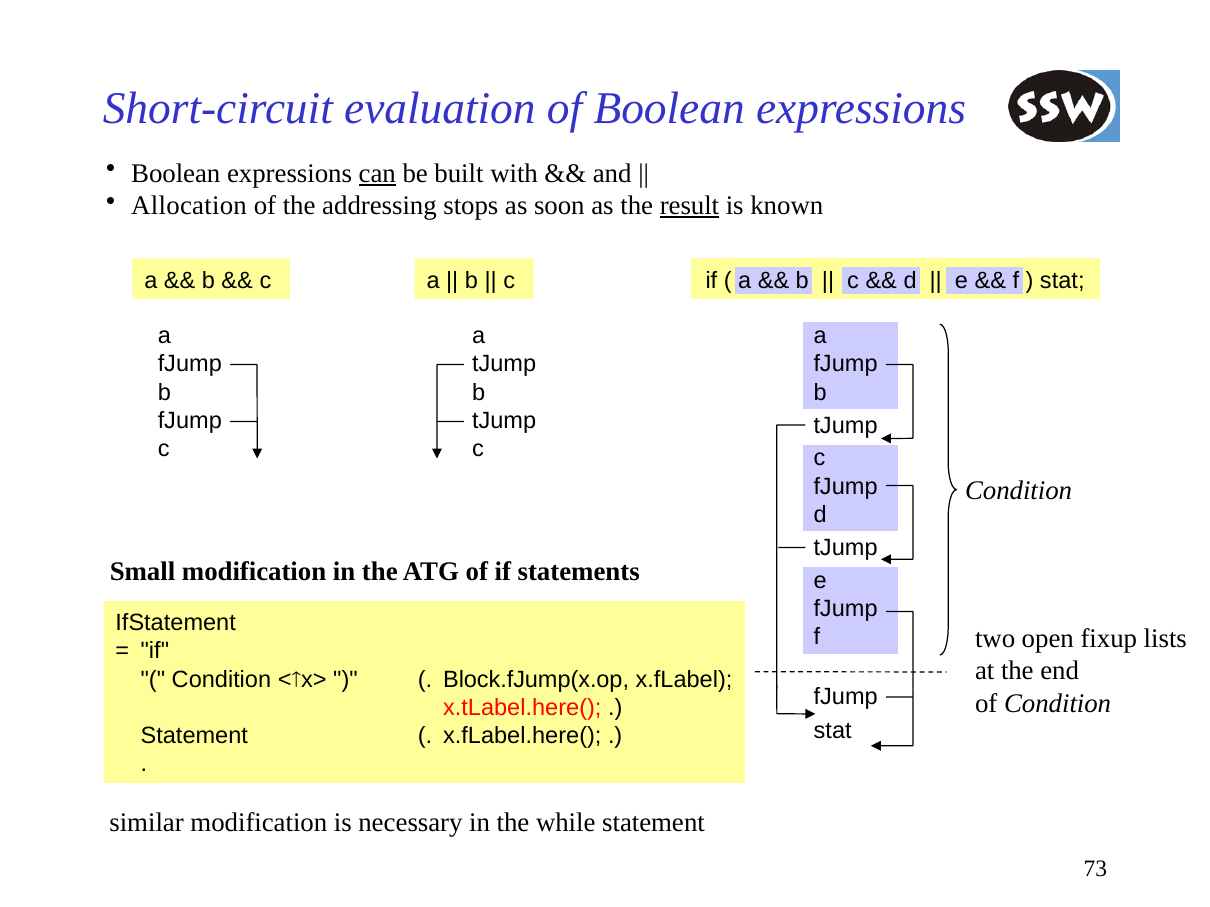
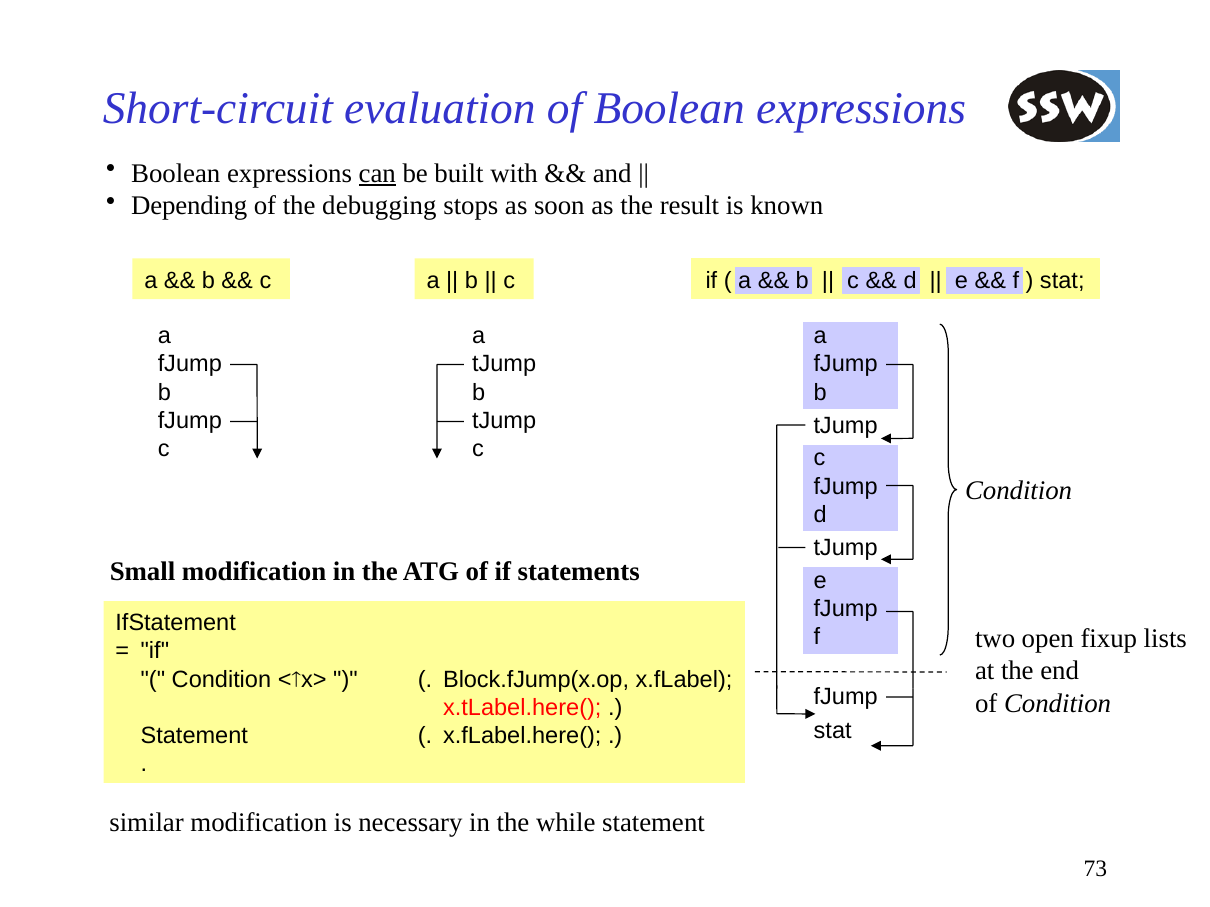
Allocation: Allocation -> Depending
addressing: addressing -> debugging
result underline: present -> none
